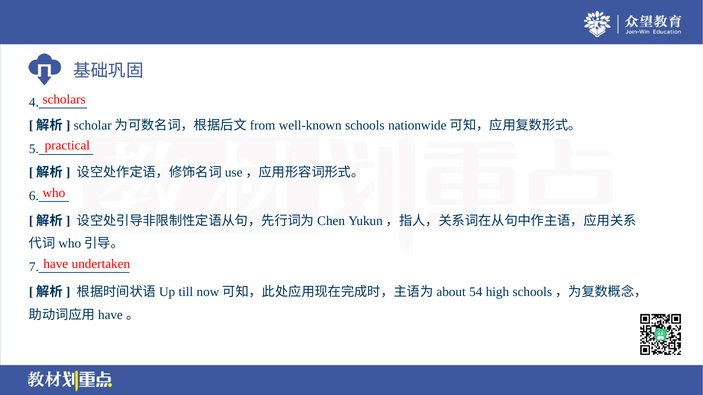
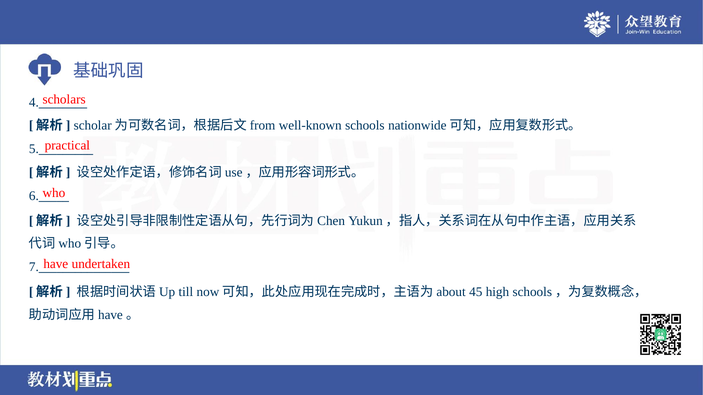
54: 54 -> 45
